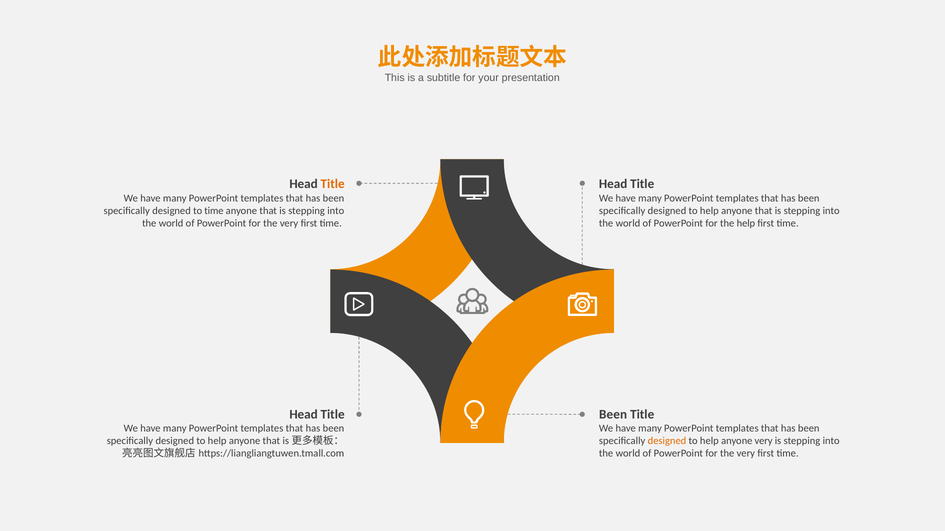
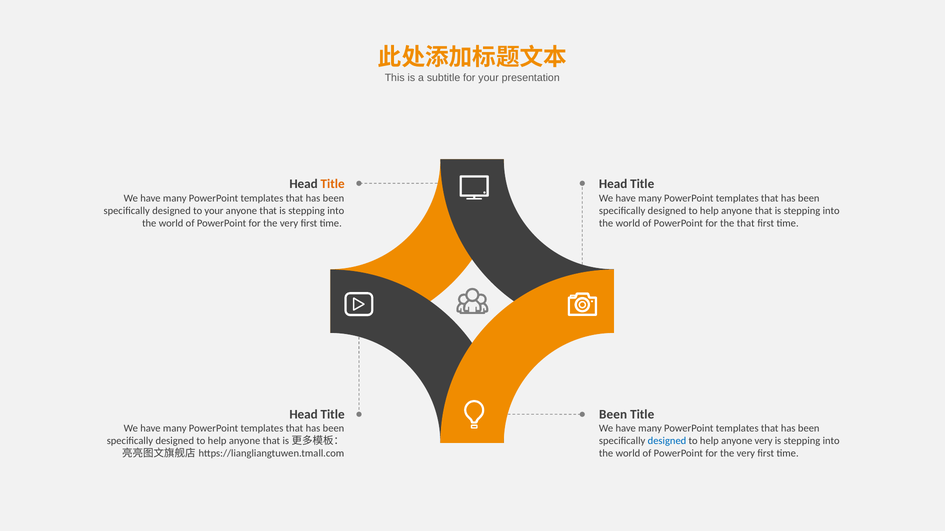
to time: time -> your
the help: help -> that
designed at (667, 441) colour: orange -> blue
